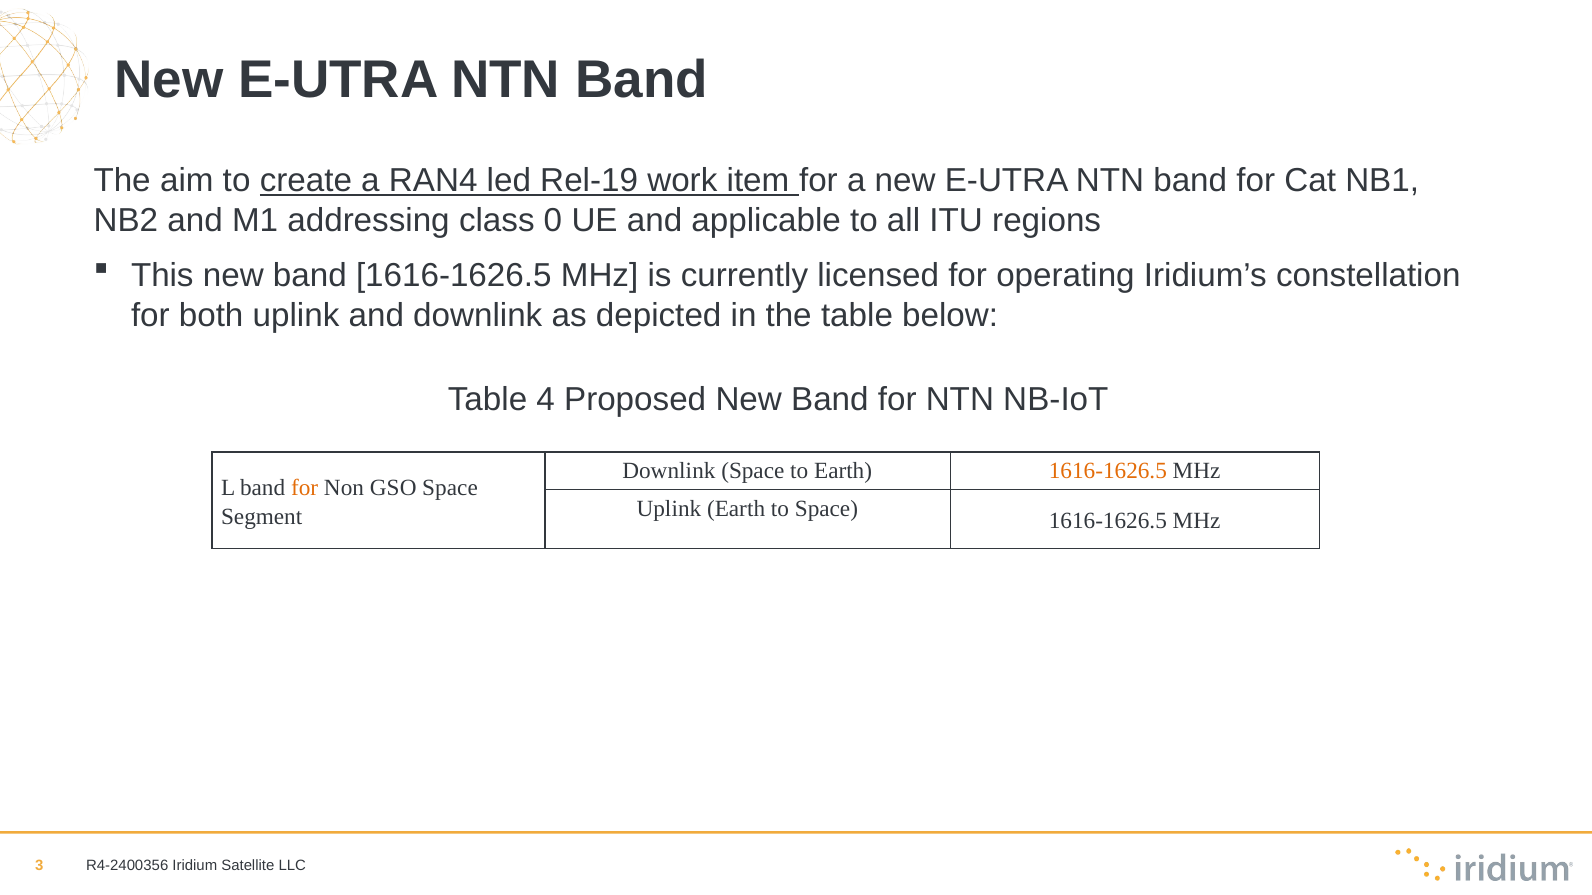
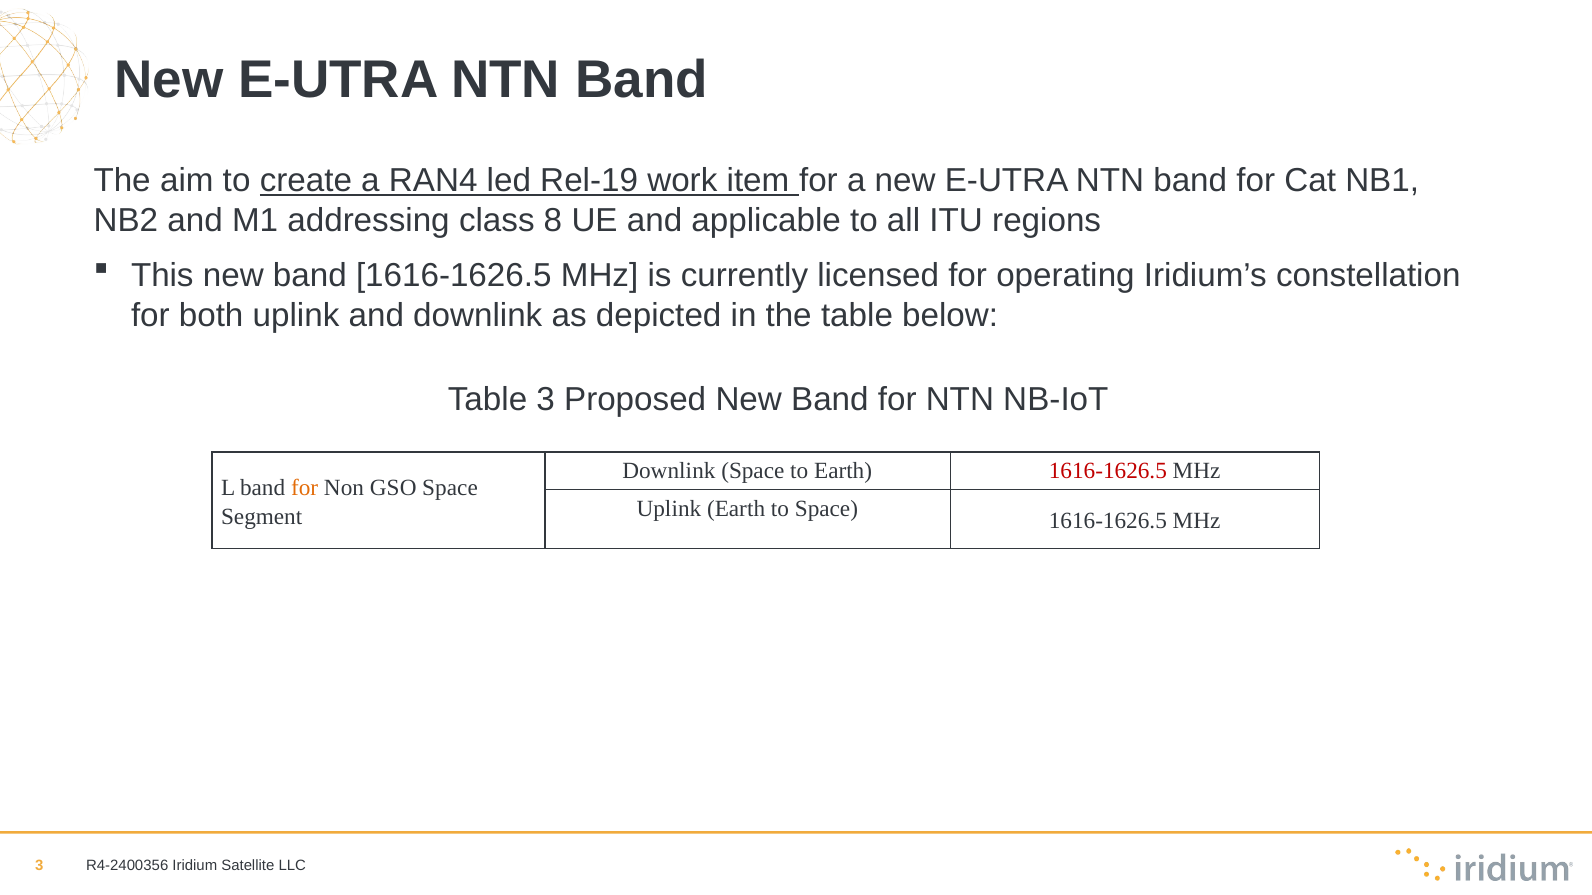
0: 0 -> 8
Table 4: 4 -> 3
1616-1626.5 at (1108, 471) colour: orange -> red
